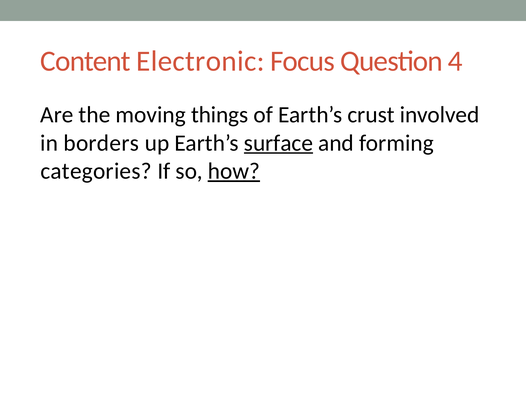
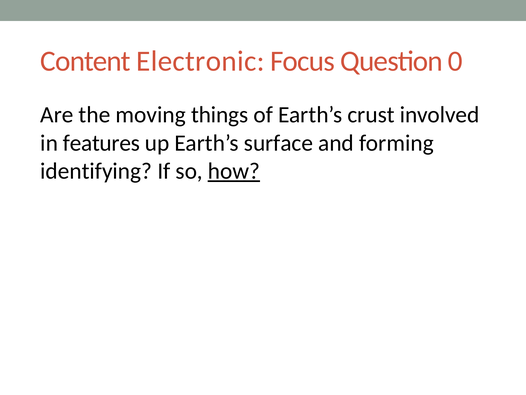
4: 4 -> 0
borders: borders -> features
surface underline: present -> none
categories: categories -> identifying
